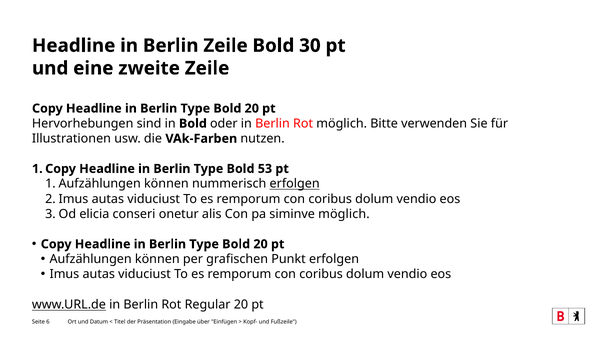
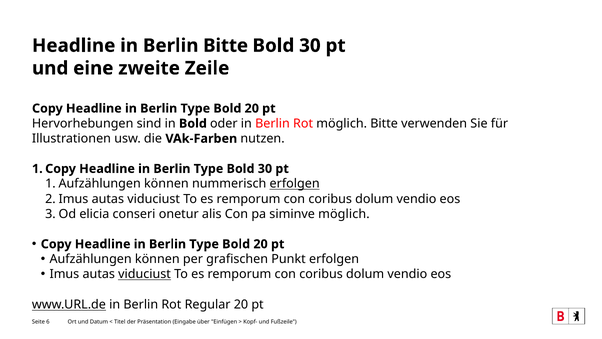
Berlin Zeile: Zeile -> Bitte
Type Bold 53: 53 -> 30
viduciust at (145, 274) underline: none -> present
